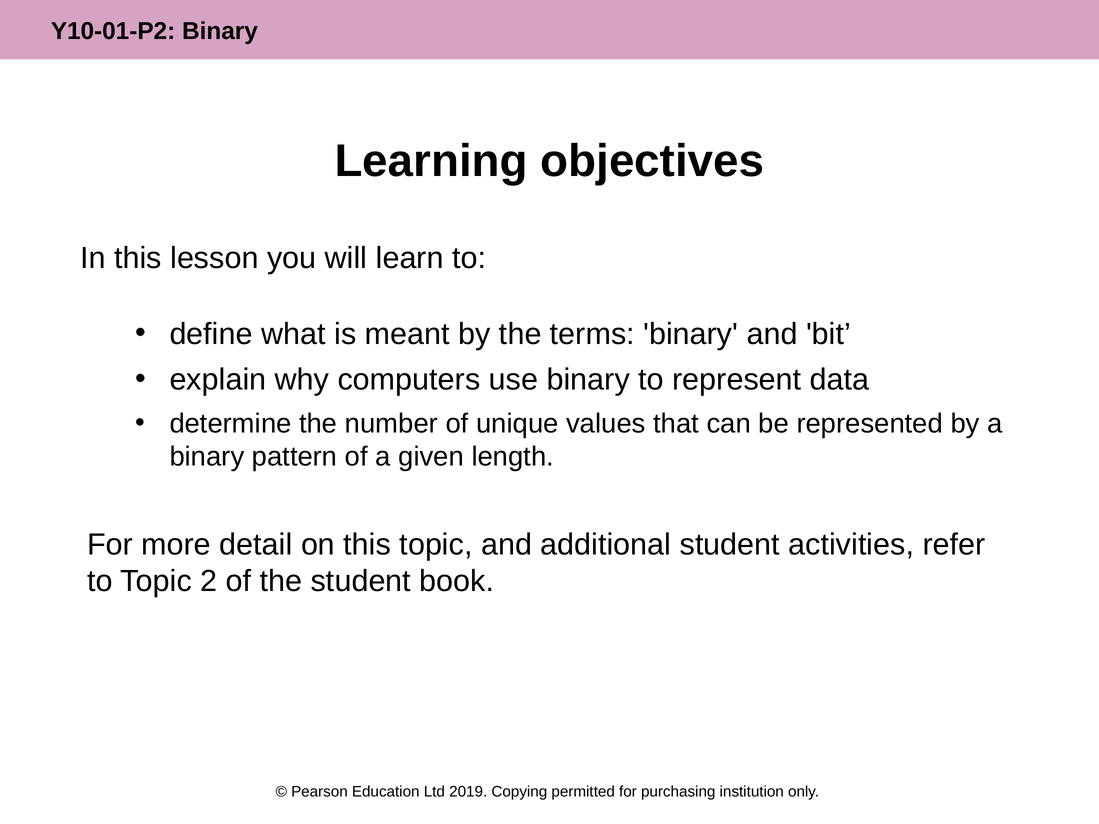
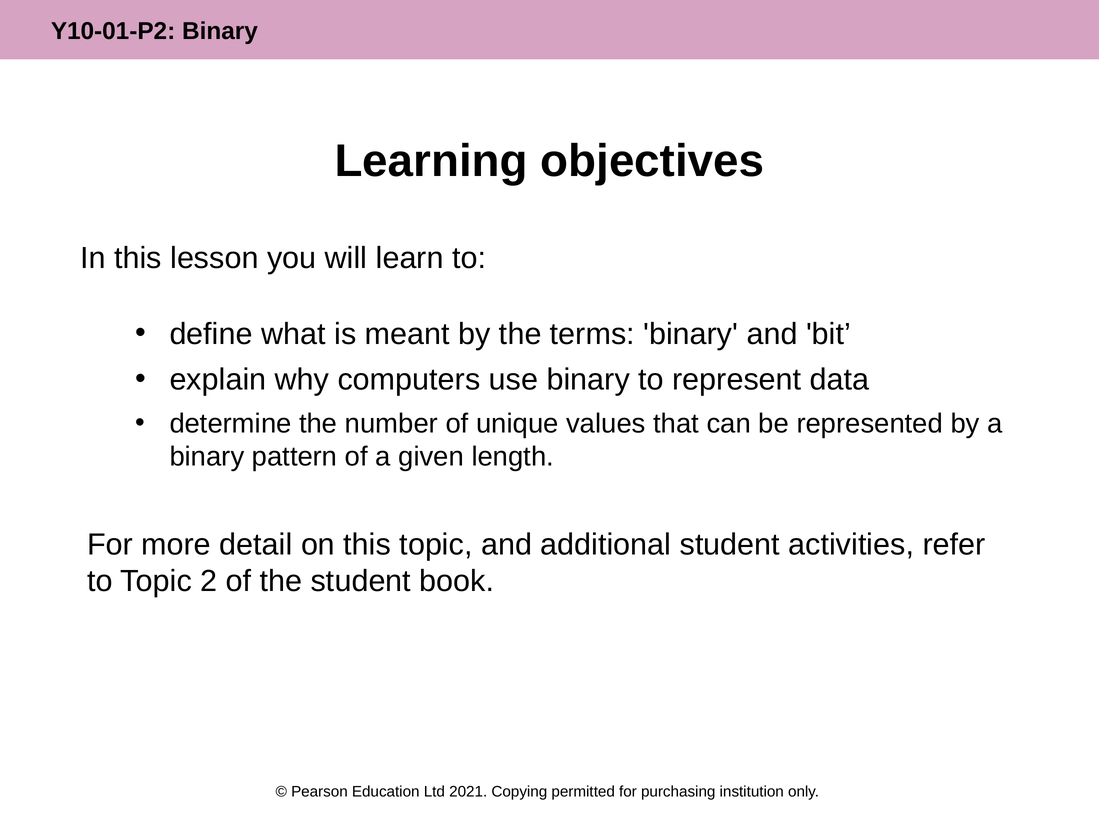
2019: 2019 -> 2021
